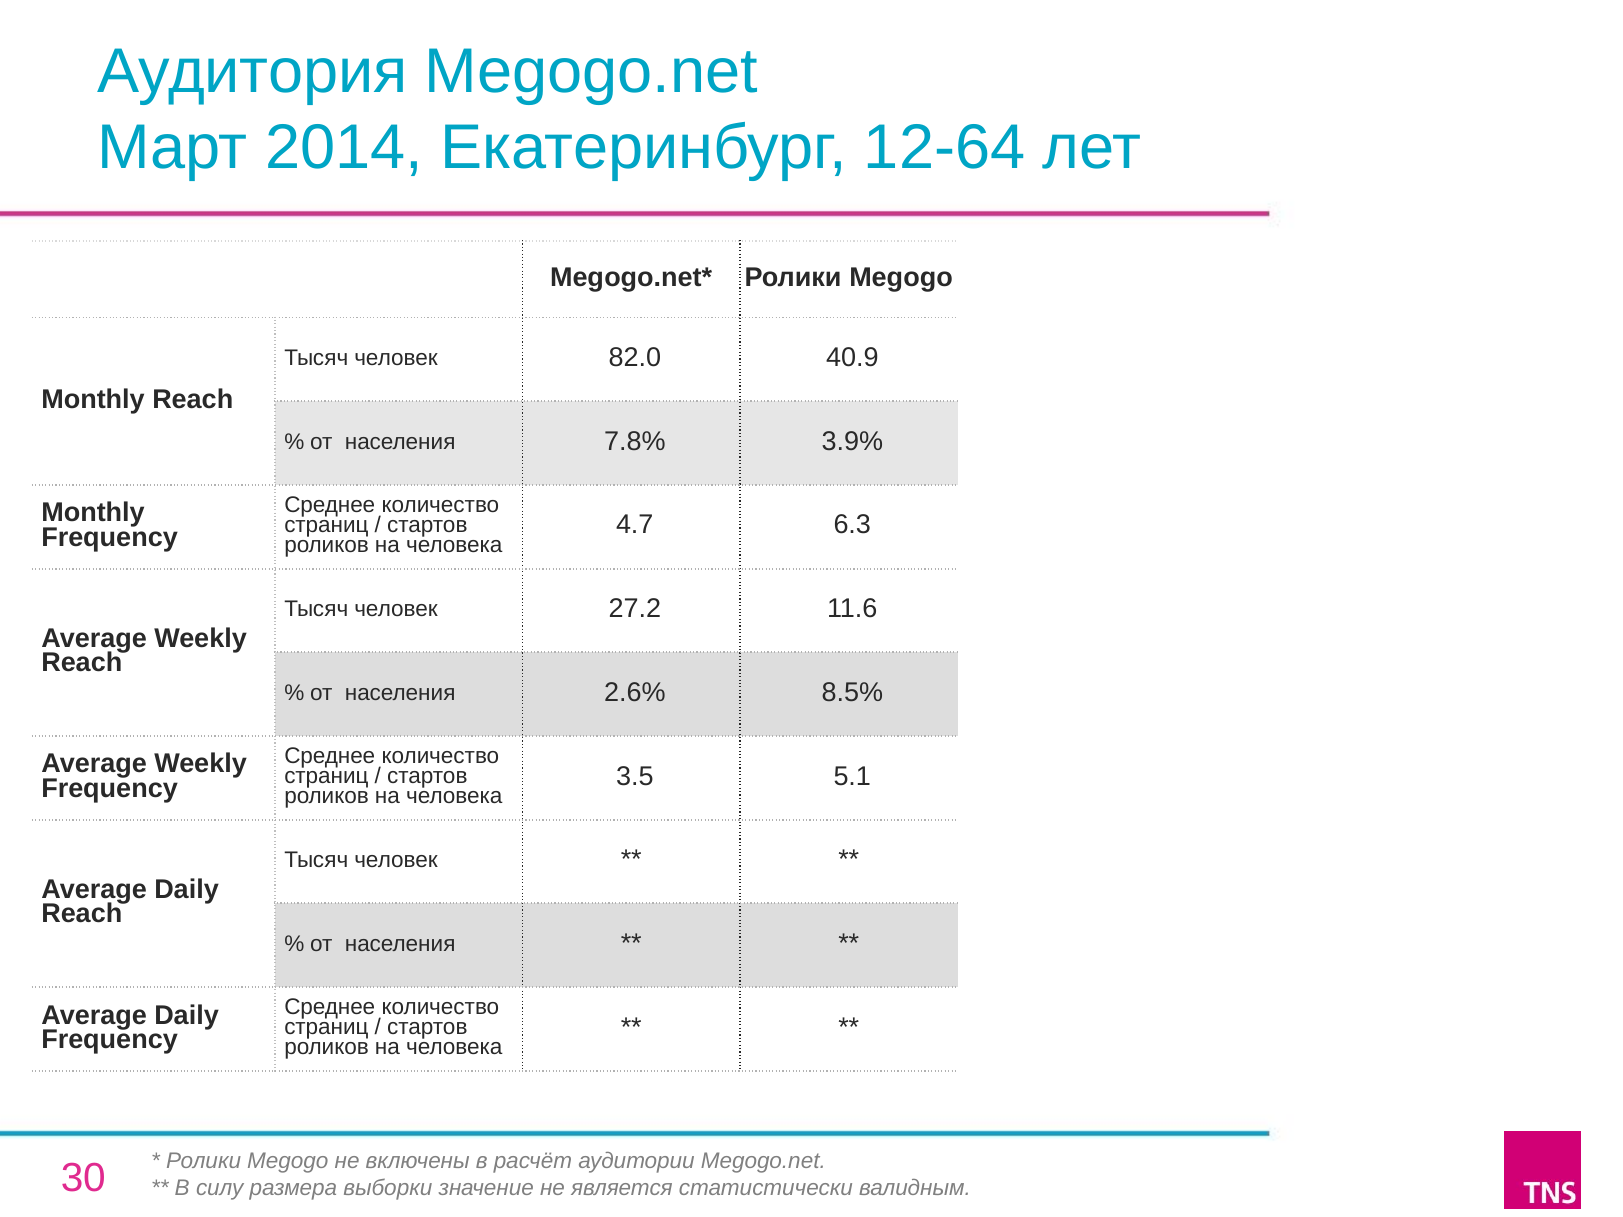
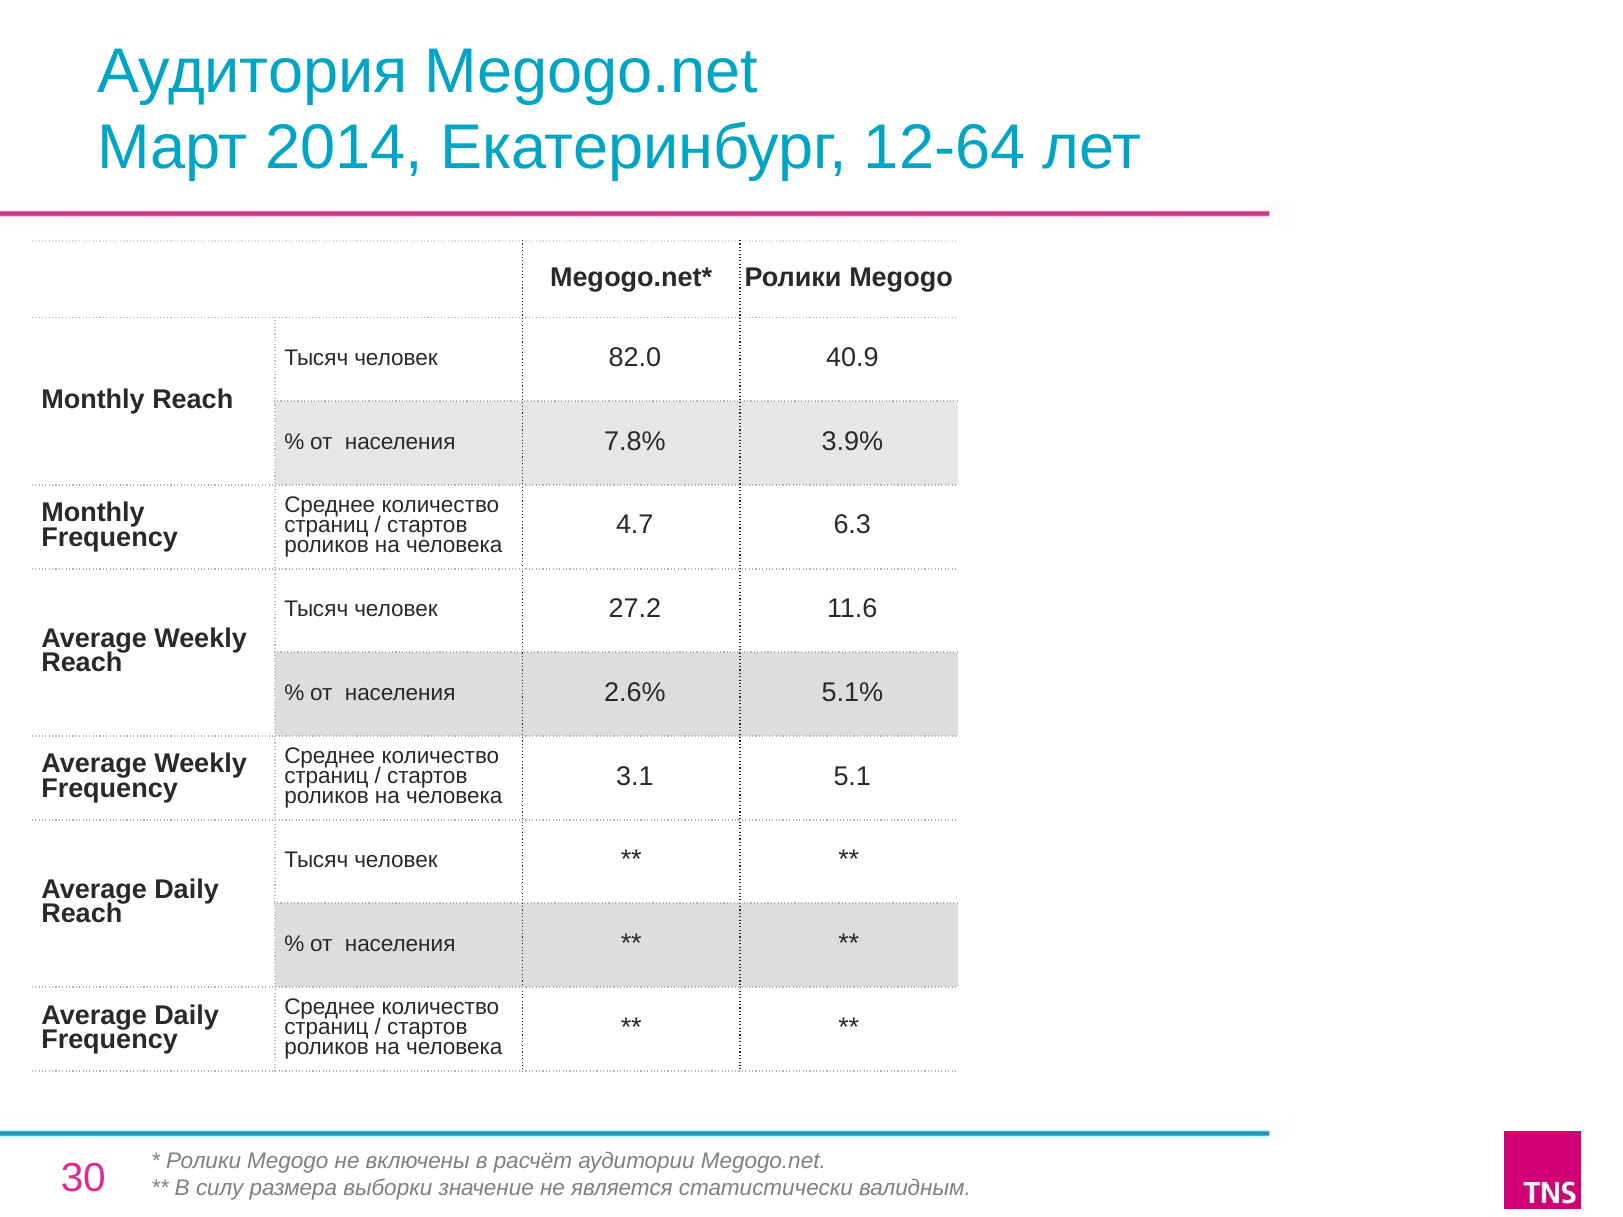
8.5%: 8.5% -> 5.1%
3.5: 3.5 -> 3.1
